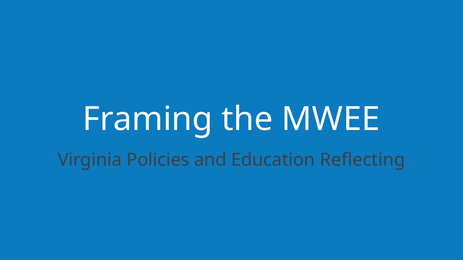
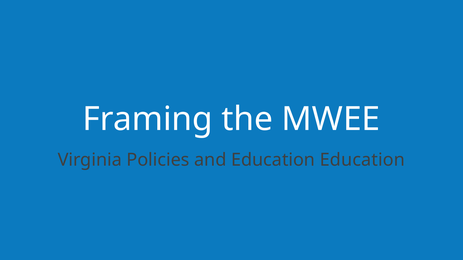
Education Reflecting: Reflecting -> Education
